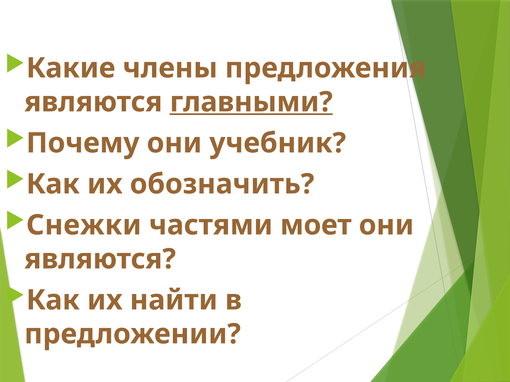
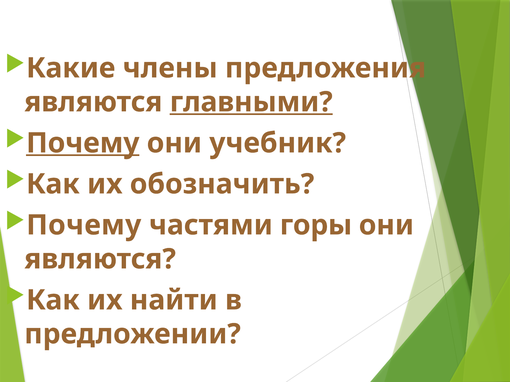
Почему at (83, 143) underline: none -> present
Снежки at (84, 225): Снежки -> Почему
моет: моет -> горы
